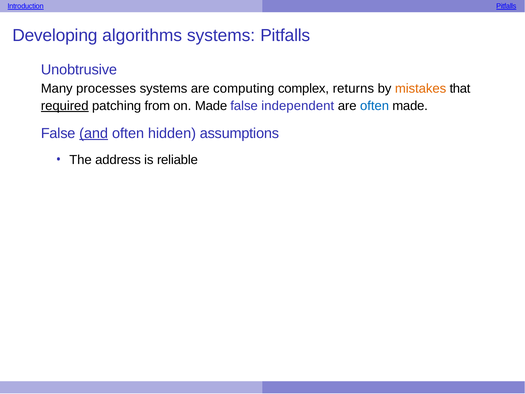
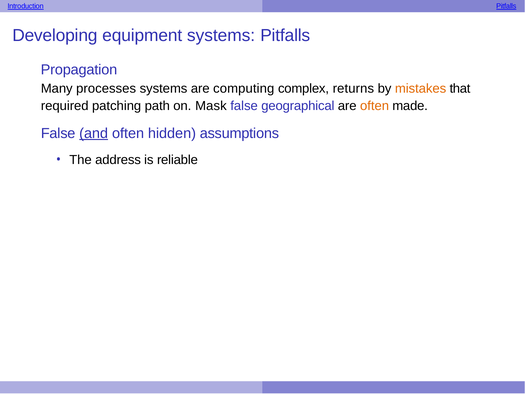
algorithms: algorithms -> equipment
Unobtrusive: Unobtrusive -> Propagation
required underline: present -> none
from: from -> path
on Made: Made -> Mask
independent: independent -> geographical
often at (375, 106) colour: blue -> orange
